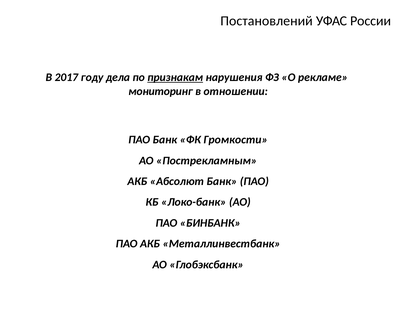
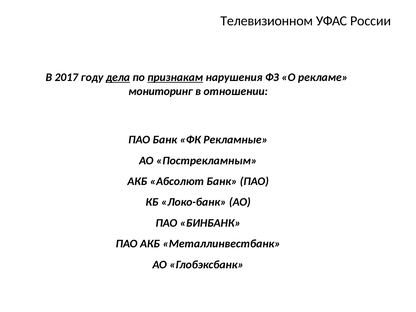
Постановлений: Постановлений -> Телевизионном
дела underline: none -> present
Громкости: Громкости -> Рекламные
